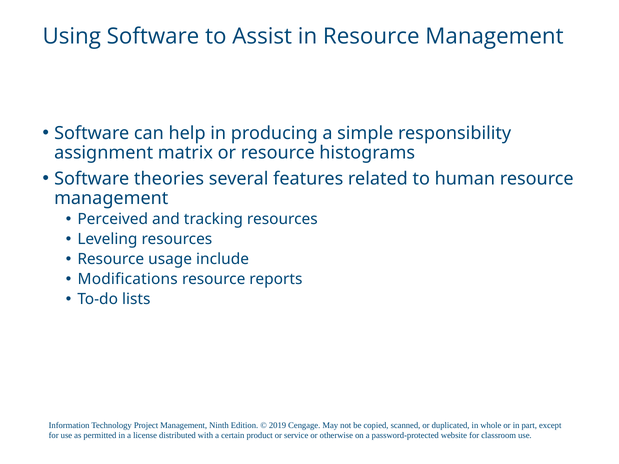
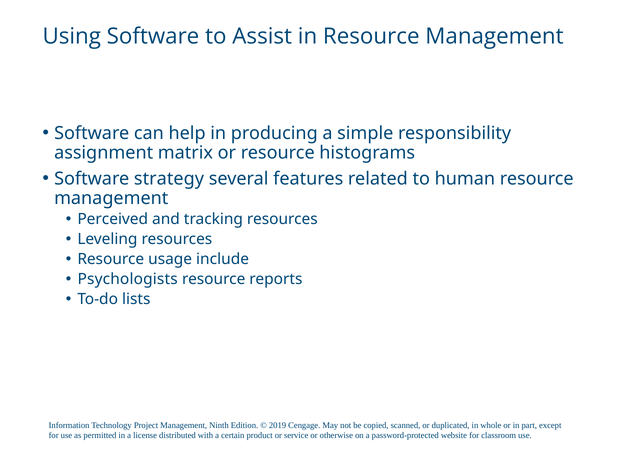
theories: theories -> strategy
Modifications: Modifications -> Psychologists
